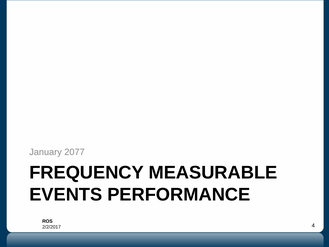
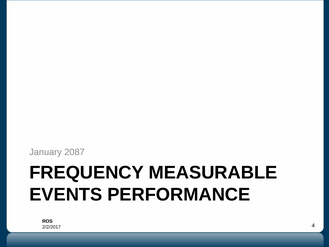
2077: 2077 -> 2087
